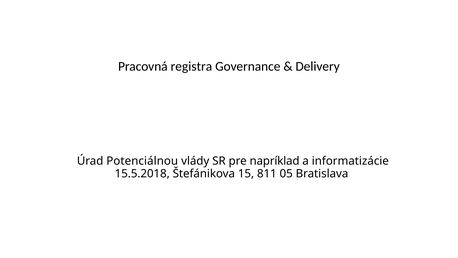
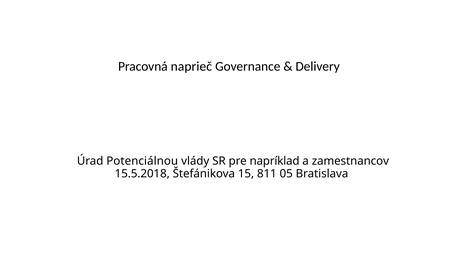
registra: registra -> naprieč
informatizácie: informatizácie -> zamestnancov
